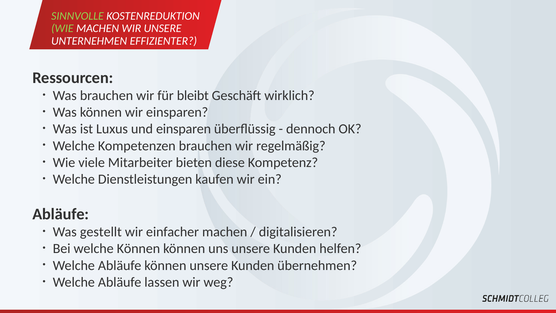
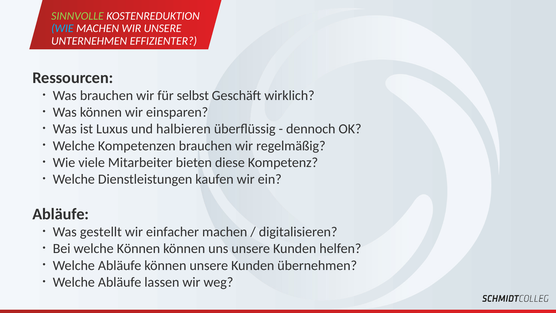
WIE at (62, 28) colour: light green -> light blue
bleibt: bleibt -> selbst
und einsparen: einsparen -> halbieren
